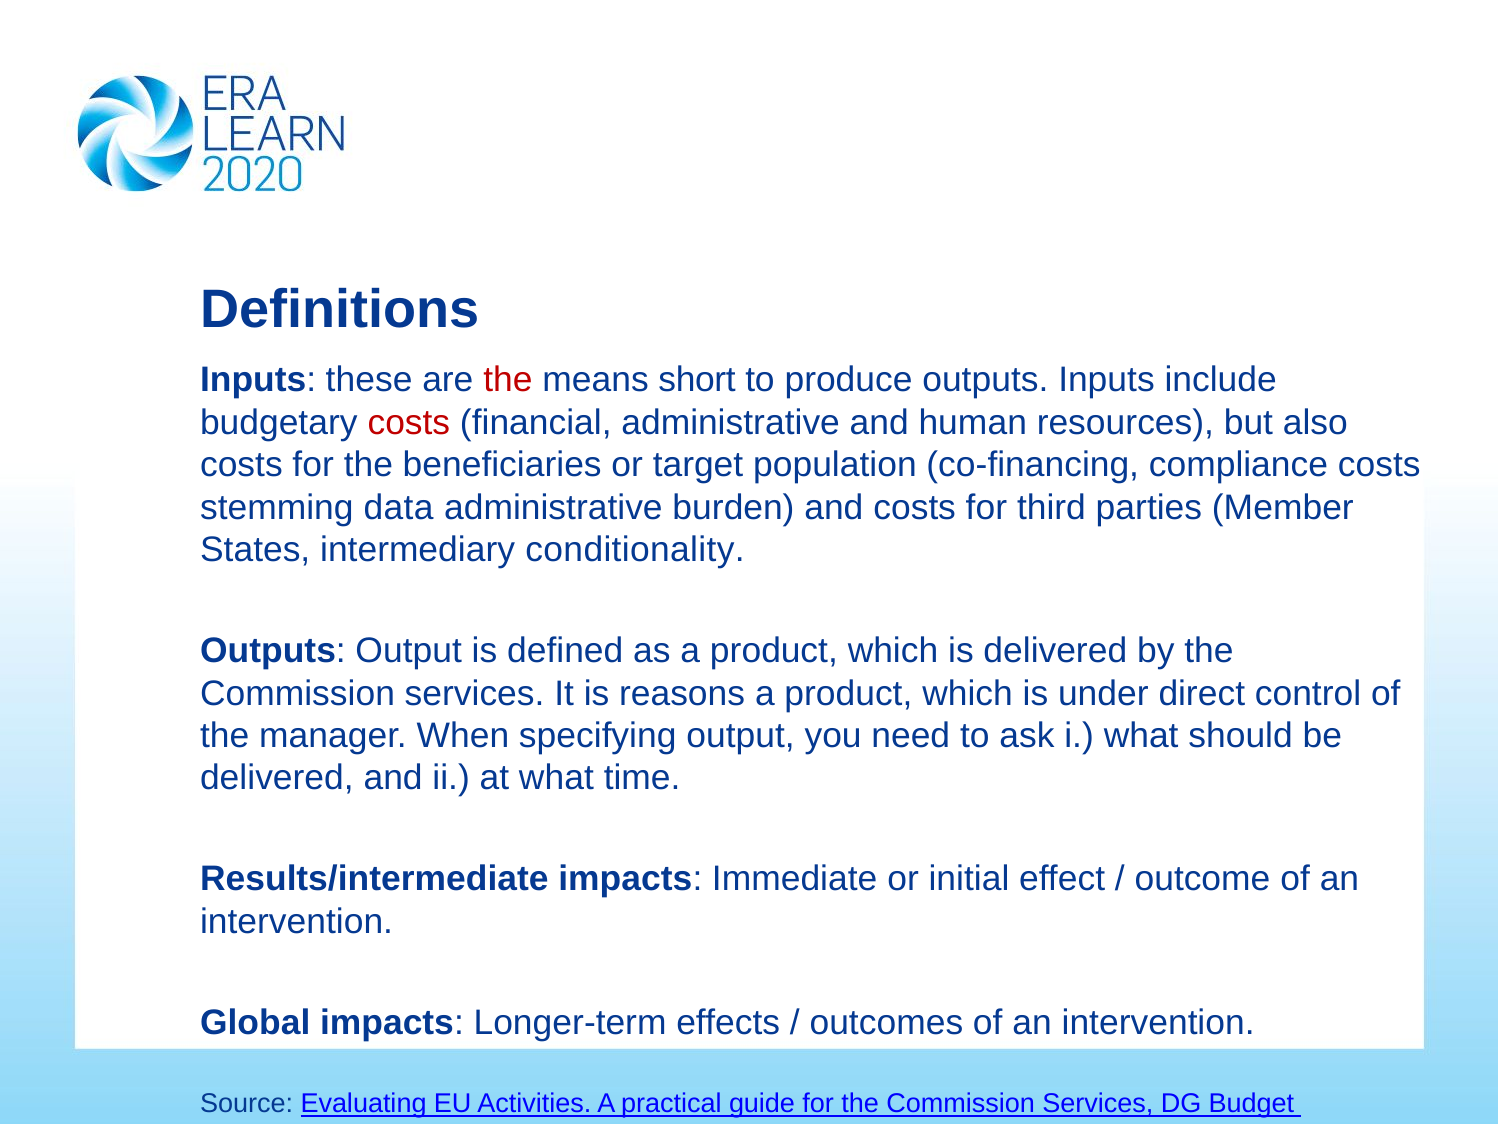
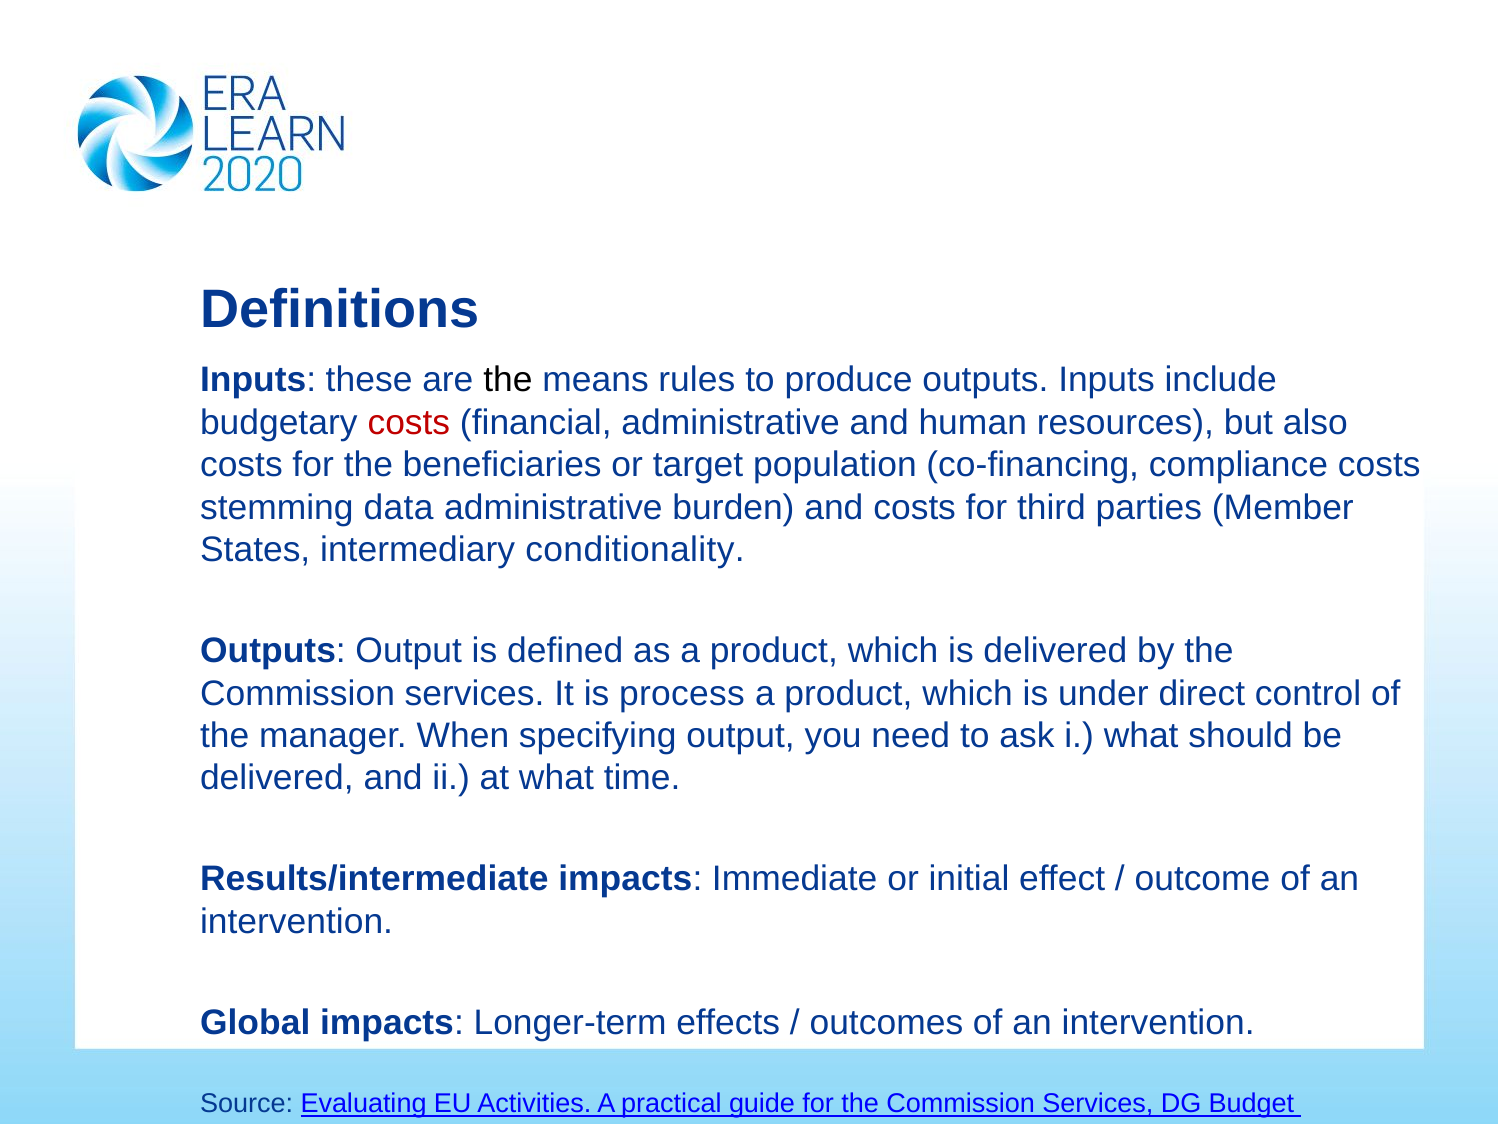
the at (508, 380) colour: red -> black
short: short -> rules
reasons: reasons -> process
